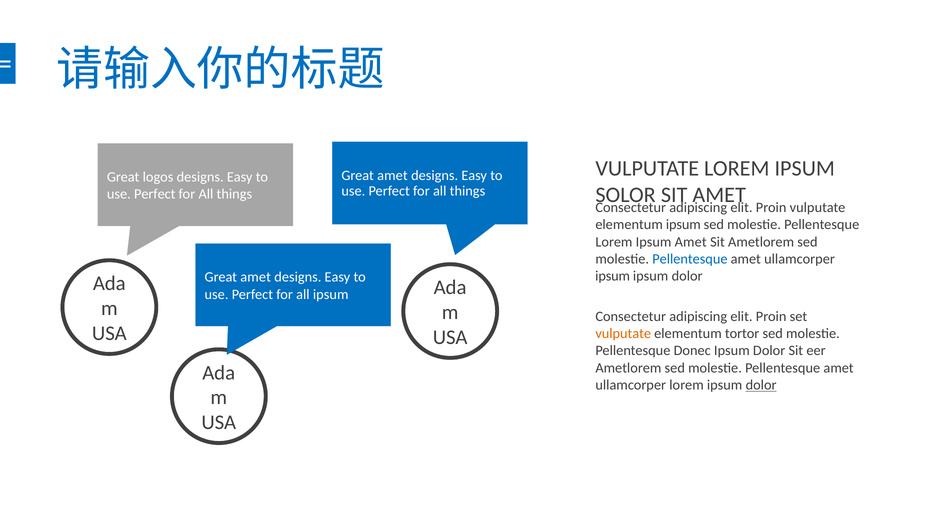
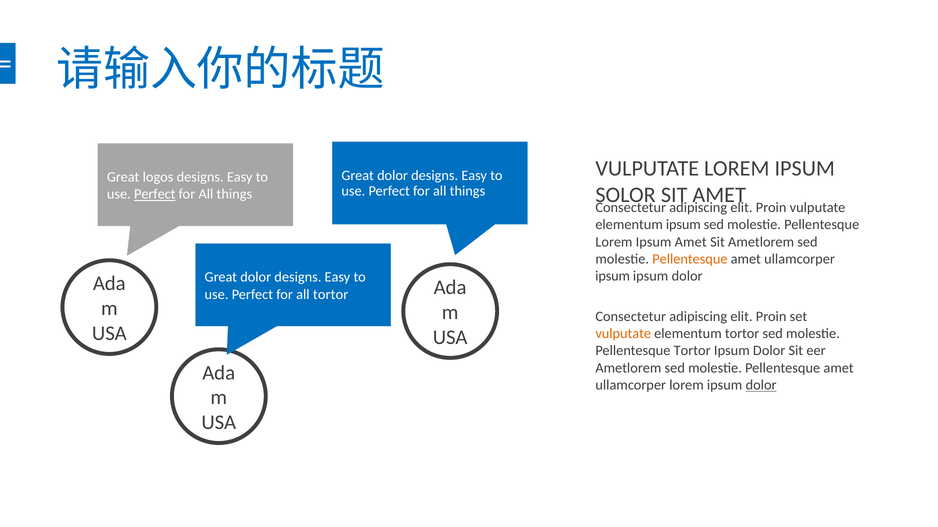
amet at (392, 176): amet -> dolor
Perfect at (155, 195) underline: none -> present
Pellentesque at (690, 259) colour: blue -> orange
amet at (256, 278): amet -> dolor
all ipsum: ipsum -> tortor
Pellentesque Donec: Donec -> Tortor
